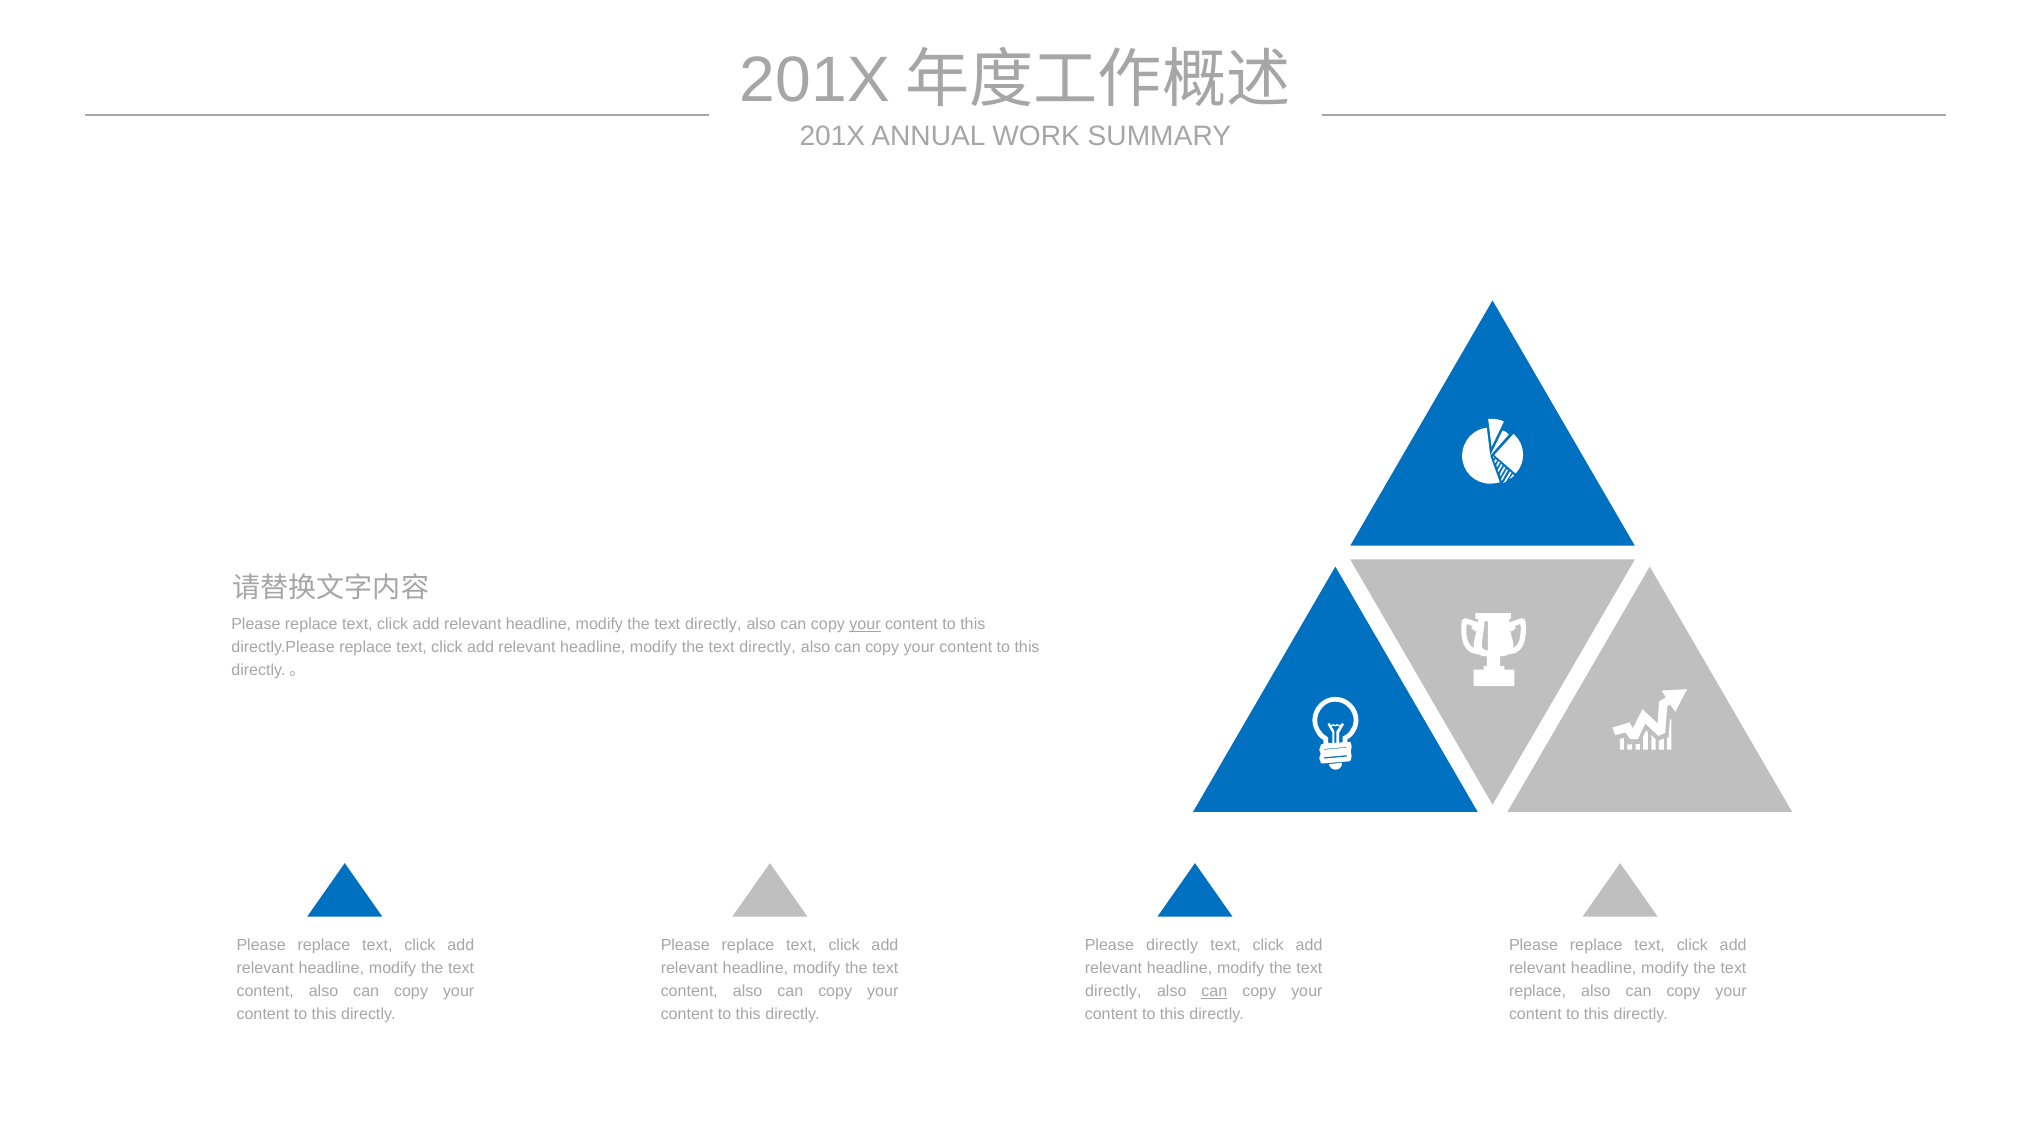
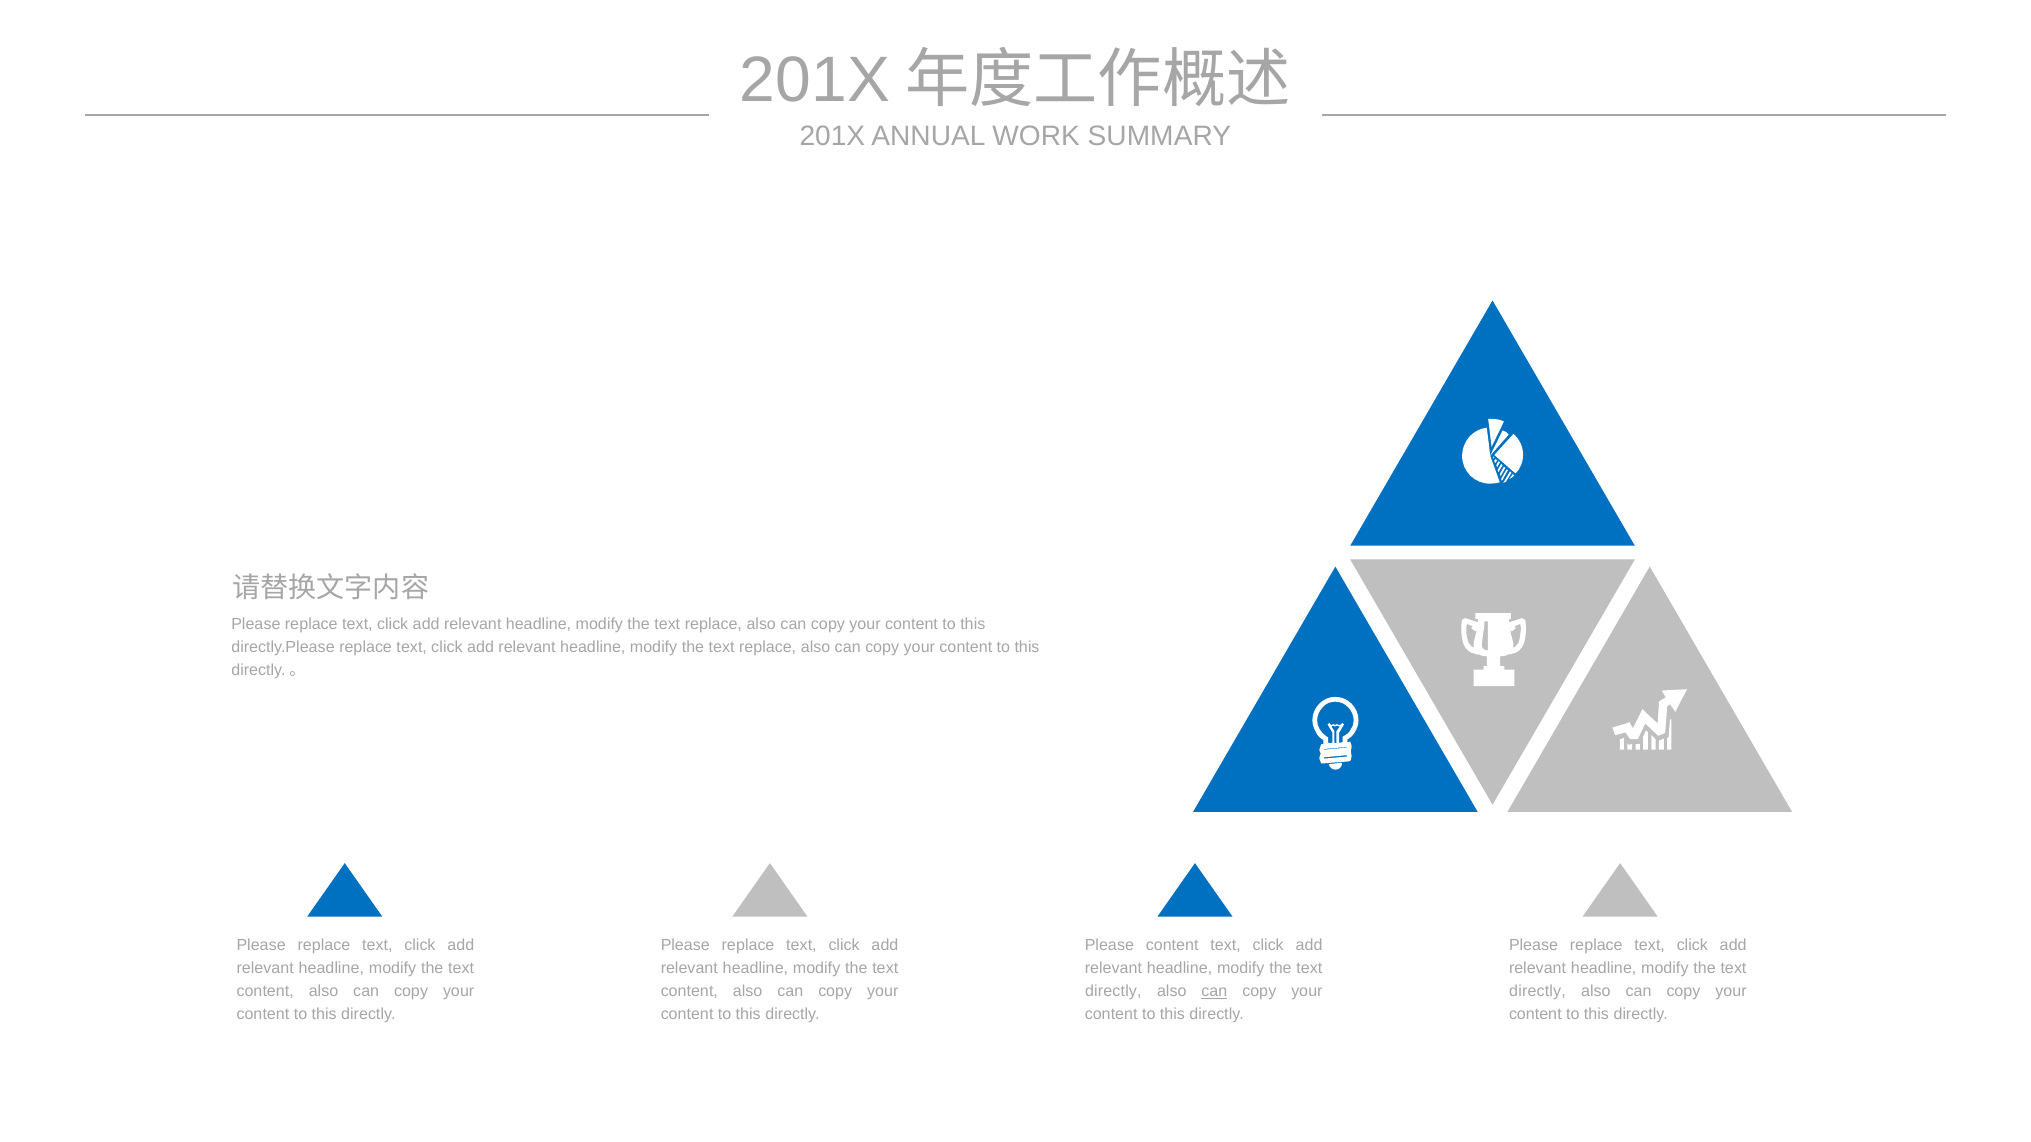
directly at (713, 625): directly -> replace
your at (865, 625) underline: present -> none
directly at (768, 648): directly -> replace
Please directly: directly -> content
replace at (1538, 992): replace -> directly
